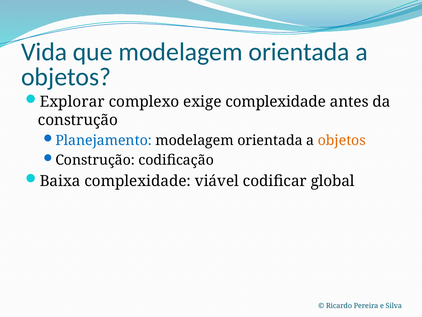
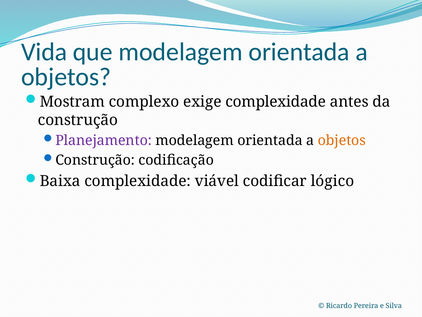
Explorar: Explorar -> Mostram
Planejamento colour: blue -> purple
global: global -> lógico
